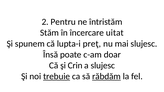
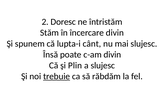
Pentru: Pentru -> Doresc
încercare uitat: uitat -> divin
preţ: preţ -> cânt
c-am doar: doar -> divin
Crin: Crin -> Plin
răbdăm underline: present -> none
